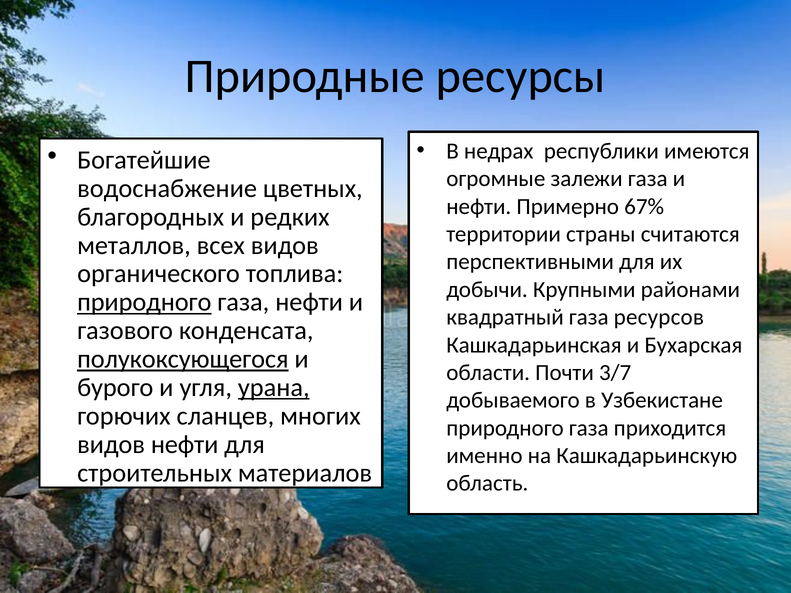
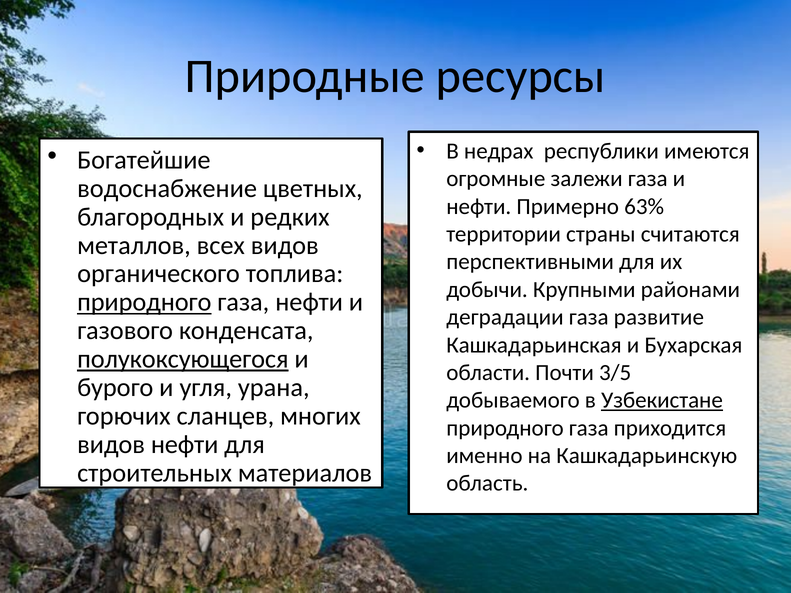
67%: 67% -> 63%
квадратный: квадратный -> деградации
ресурсов: ресурсов -> развитие
3/7: 3/7 -> 3/5
урана underline: present -> none
Узбекистане underline: none -> present
